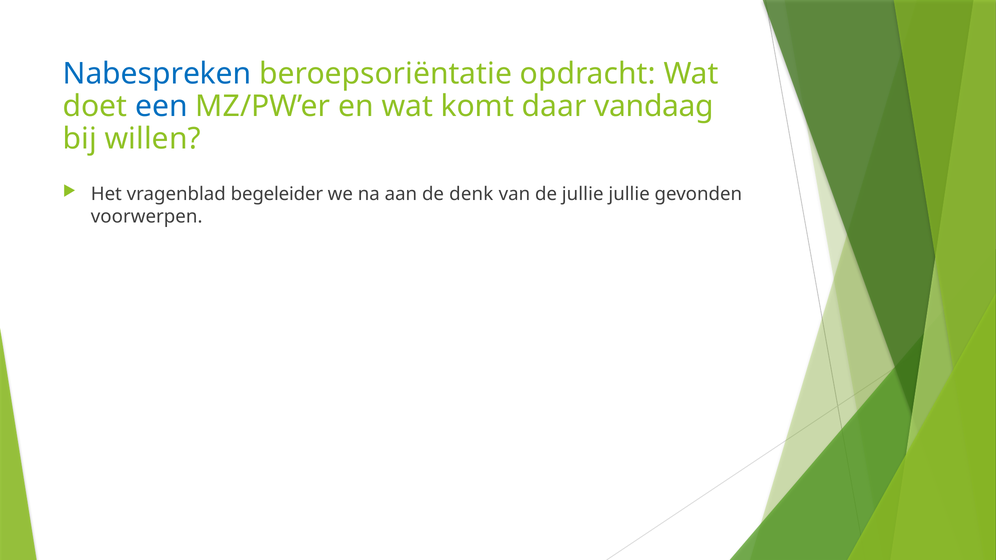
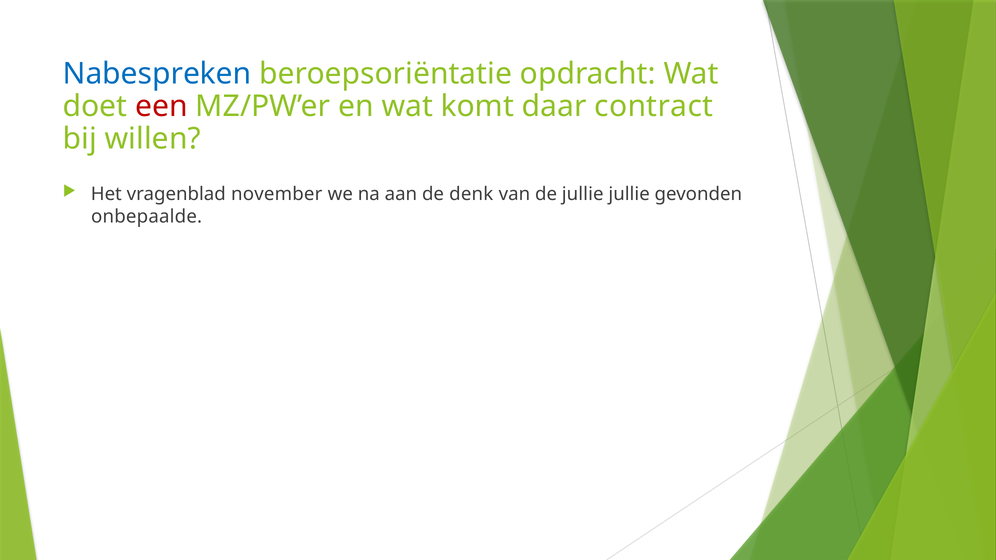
een colour: blue -> red
vandaag: vandaag -> contract
begeleider: begeleider -> november
voorwerpen: voorwerpen -> onbepaalde
